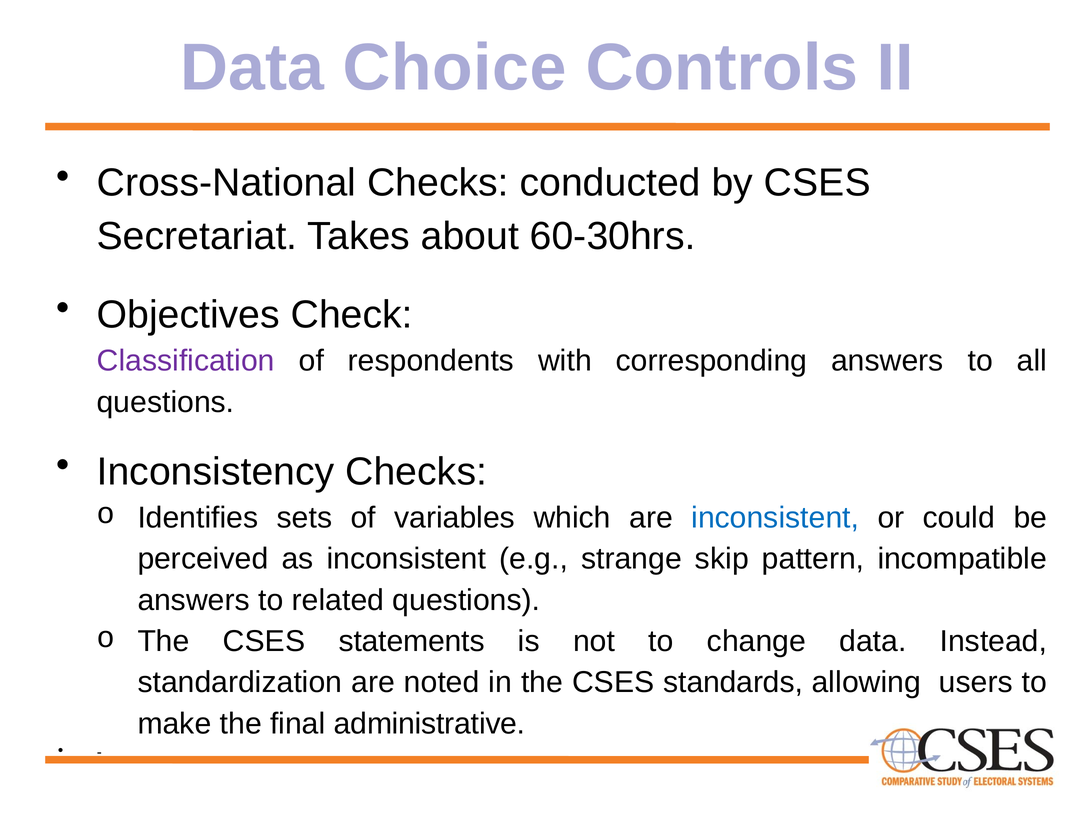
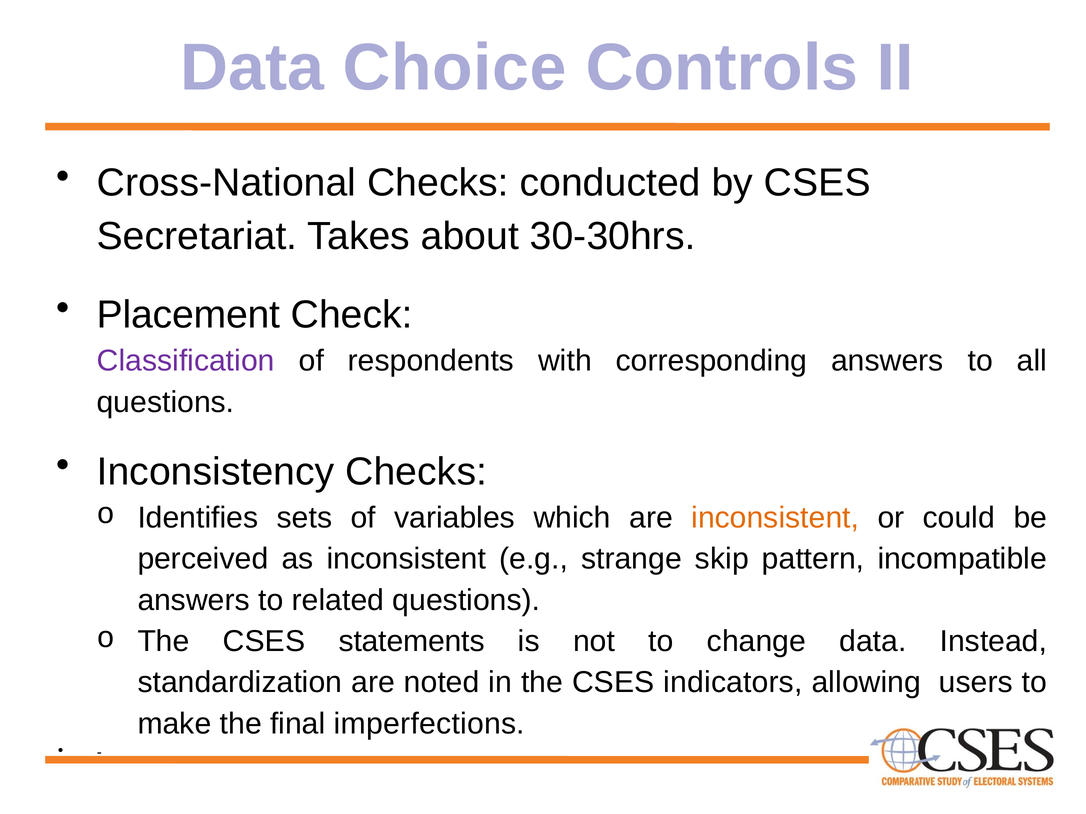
60-30hrs: 60-30hrs -> 30-30hrs
Objectives: Objectives -> Placement
inconsistent at (775, 518) colour: blue -> orange
standards: standards -> indicators
administrative: administrative -> imperfections
